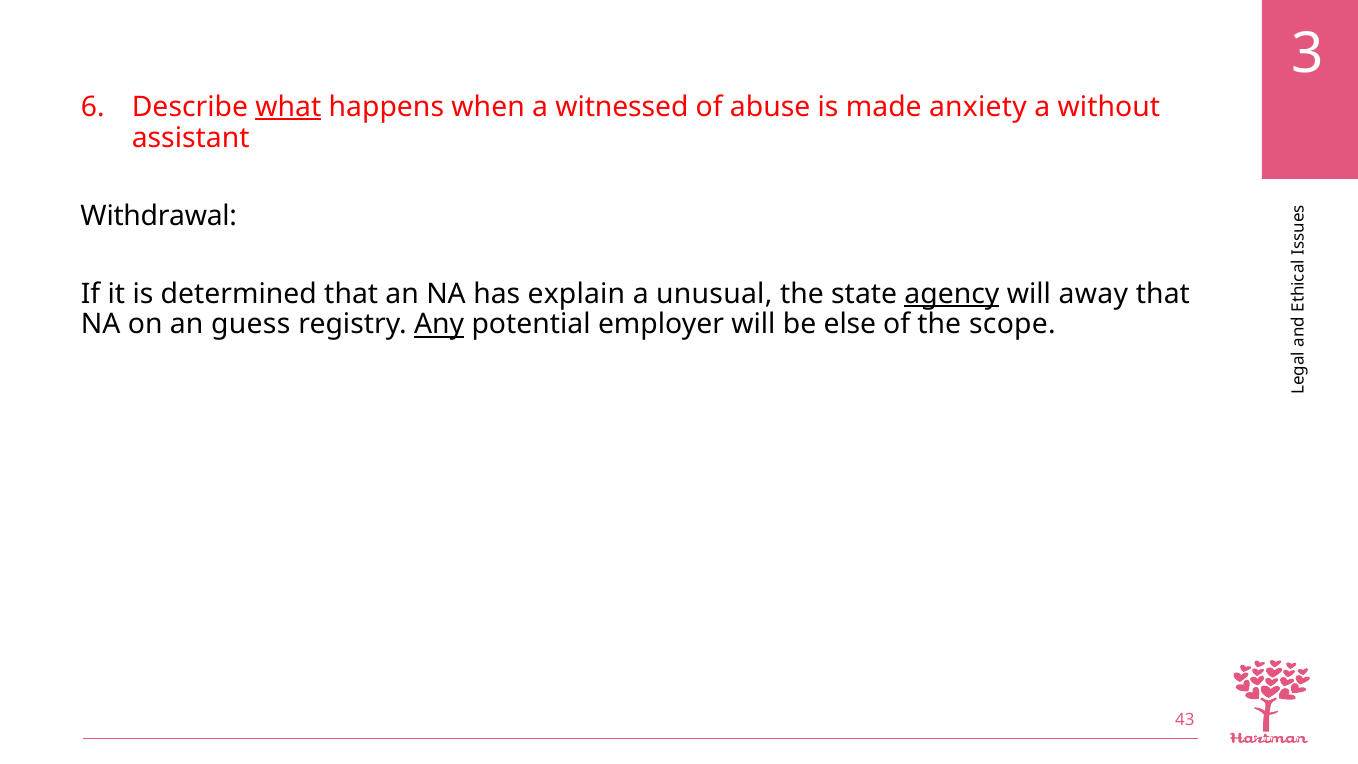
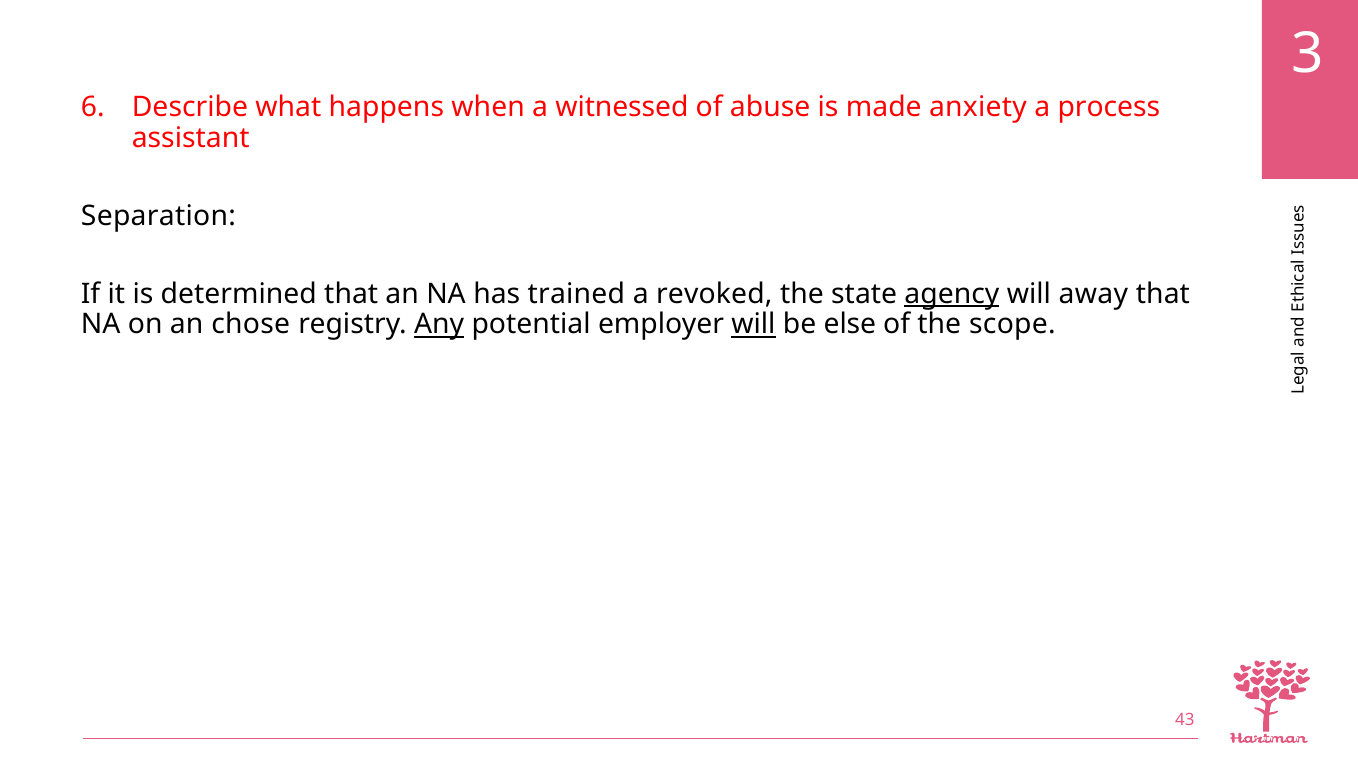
what underline: present -> none
without: without -> process
Withdrawal: Withdrawal -> Separation
explain: explain -> trained
unusual: unusual -> revoked
guess: guess -> chose
will at (753, 324) underline: none -> present
